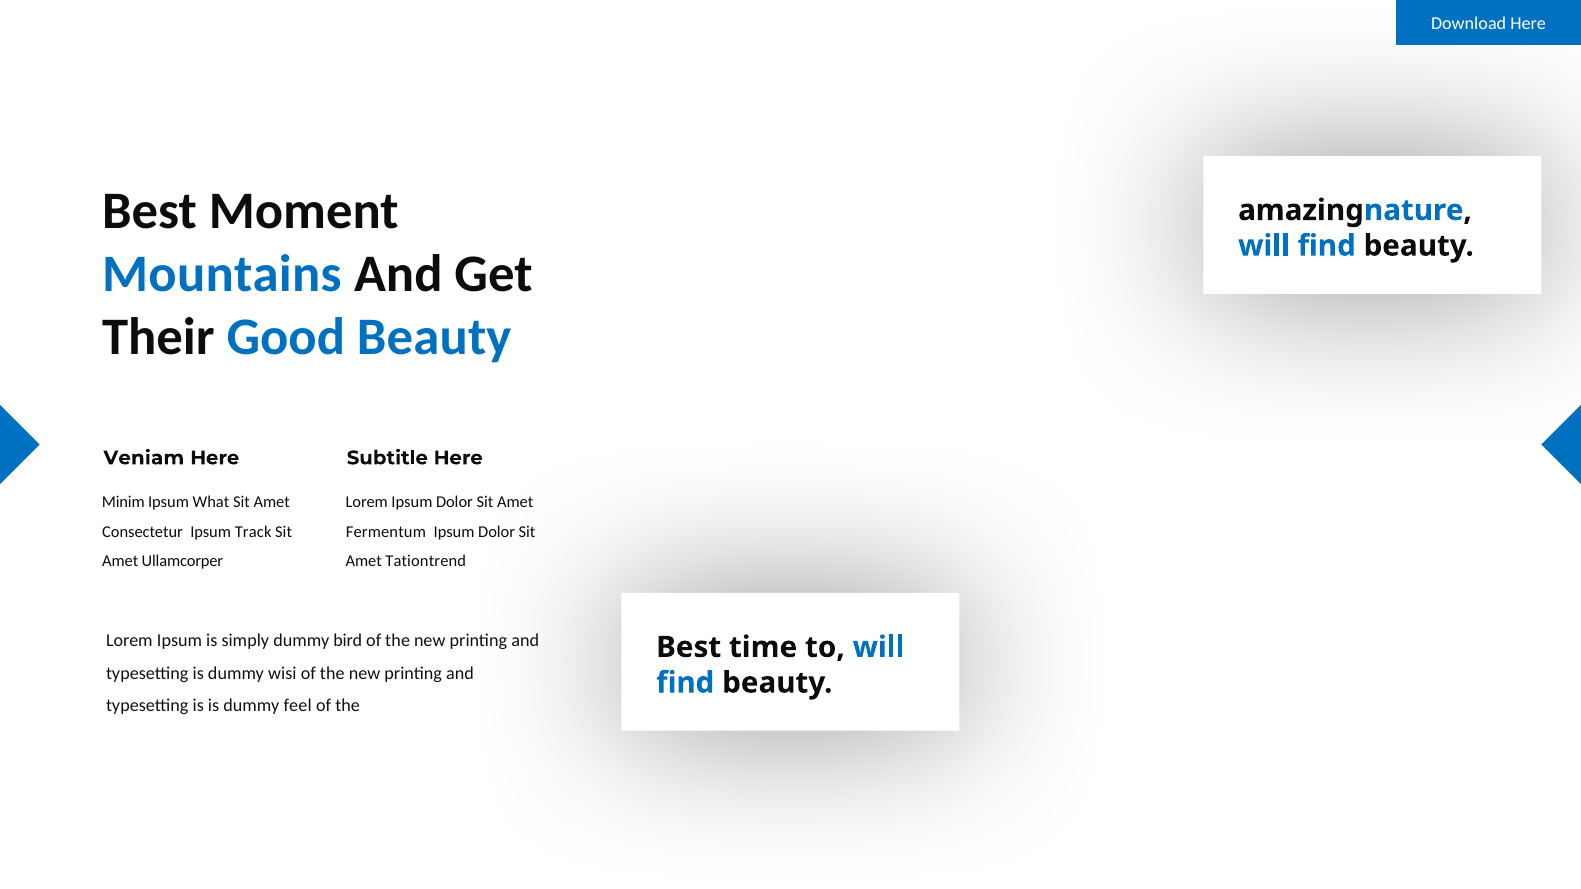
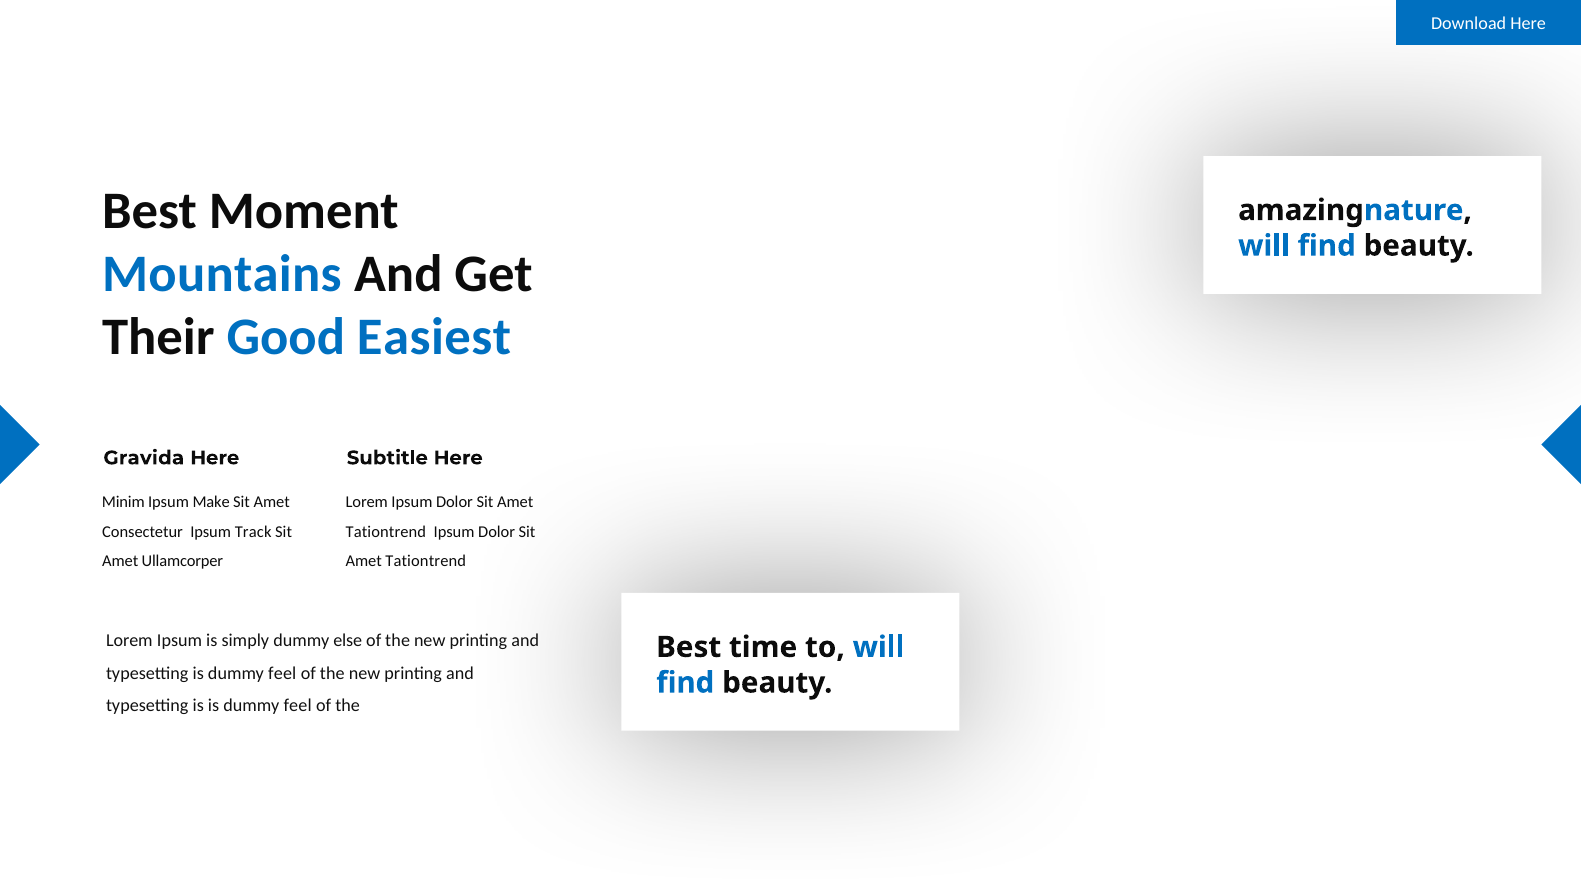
Good Beauty: Beauty -> Easiest
Veniam: Veniam -> Gravida
What: What -> Make
Fermentum at (386, 532): Fermentum -> Tationtrend
bird: bird -> else
typesetting is dummy wisi: wisi -> feel
